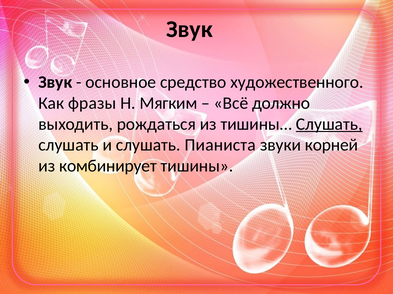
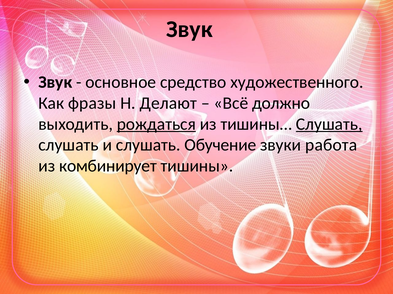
Мягким: Мягким -> Делают
рождаться underline: none -> present
Пианиста: Пианиста -> Обучение
корней: корней -> работа
